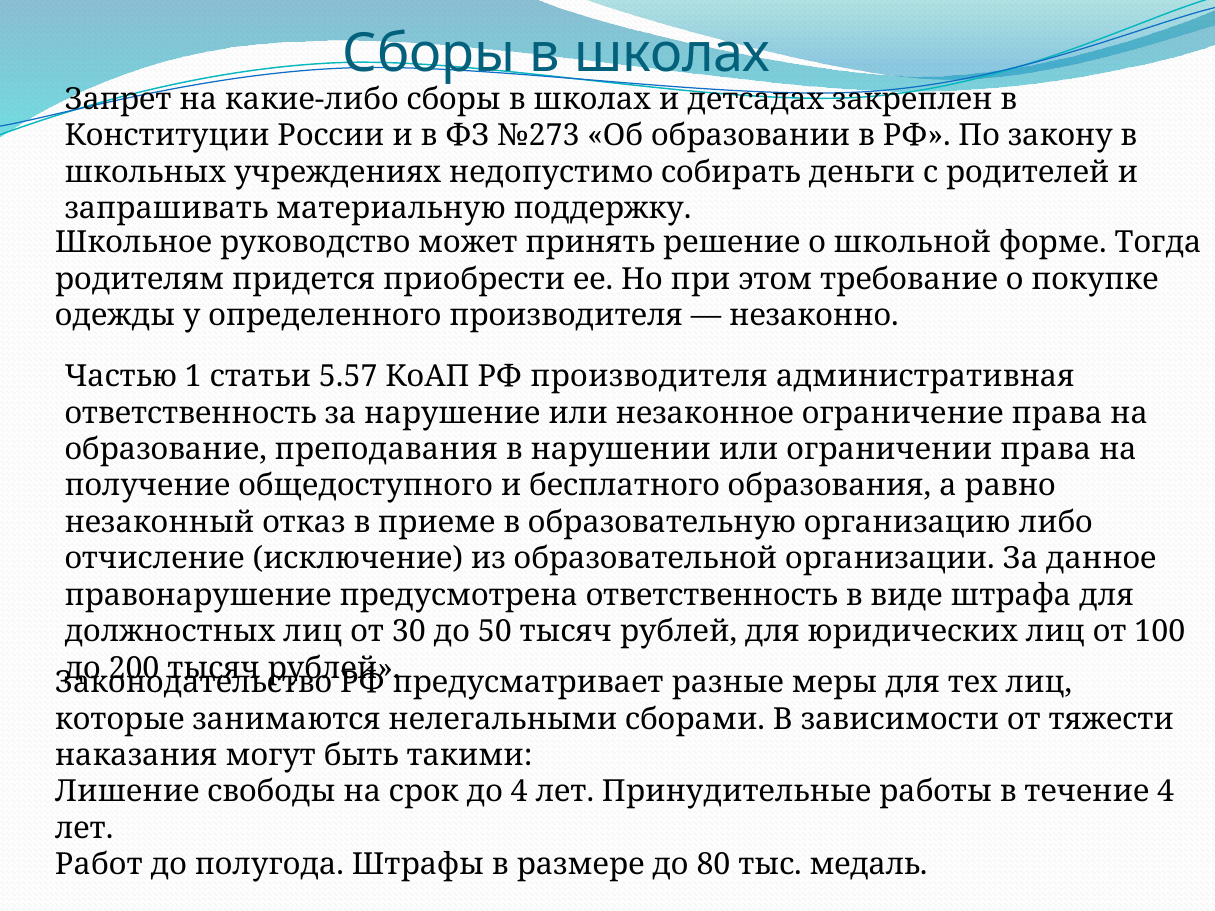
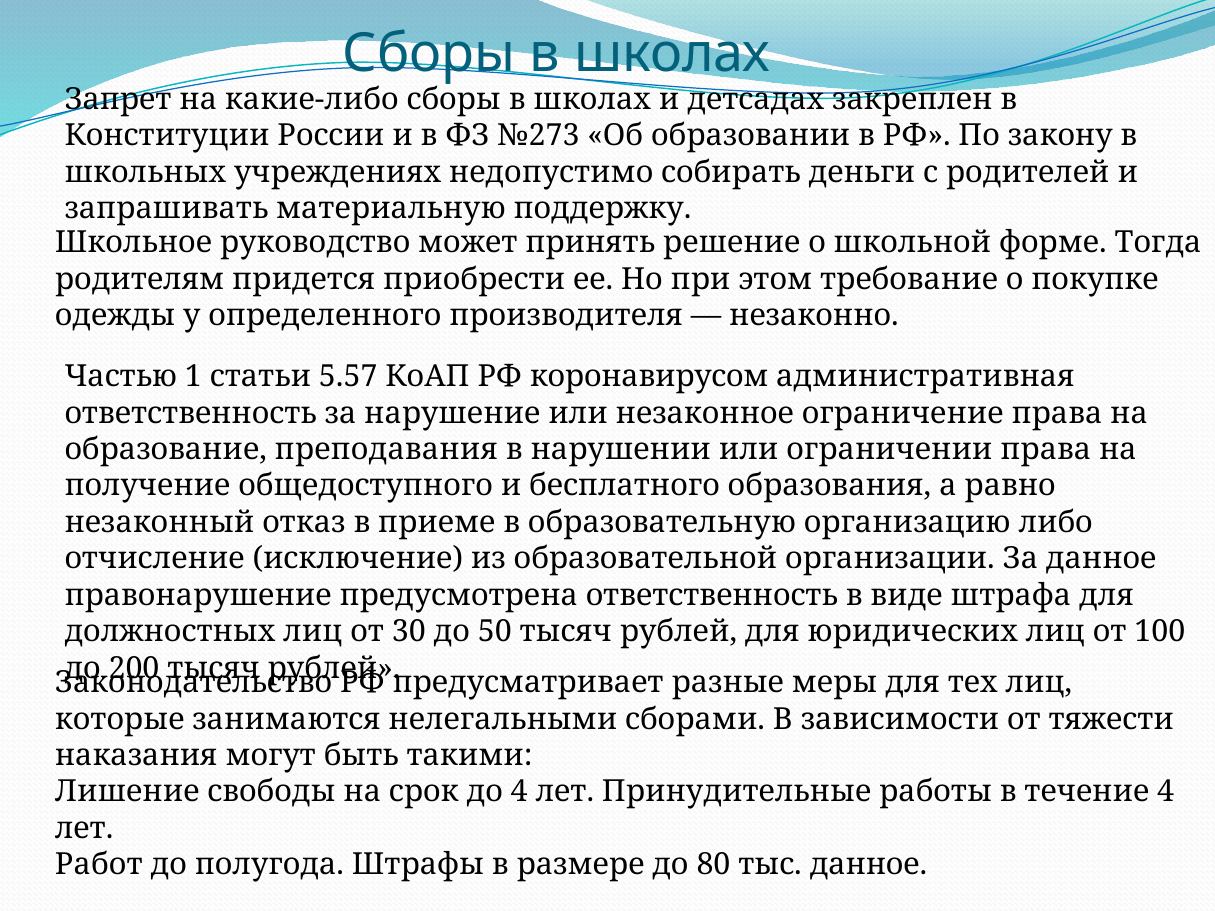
РФ производителя: производителя -> коронавирусом
тыс медаль: медаль -> данное
